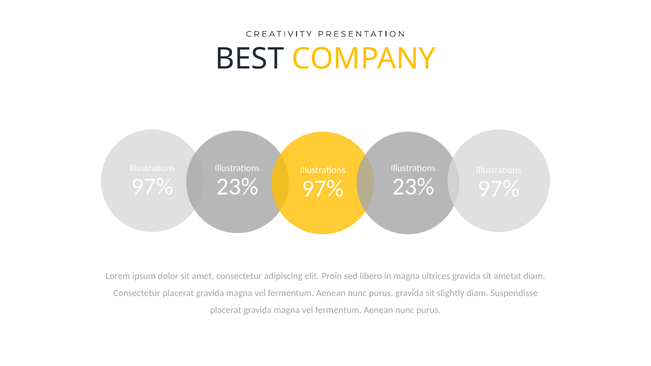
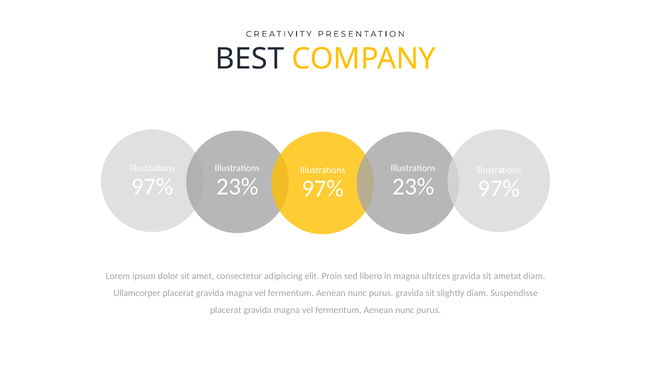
Consectetur at (137, 293): Consectetur -> Ullamcorper
